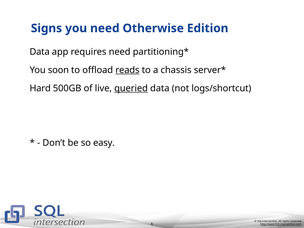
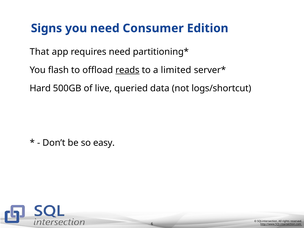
Otherwise: Otherwise -> Consumer
Data at (40, 52): Data -> That
soon: soon -> flash
chassis: chassis -> limited
queried underline: present -> none
